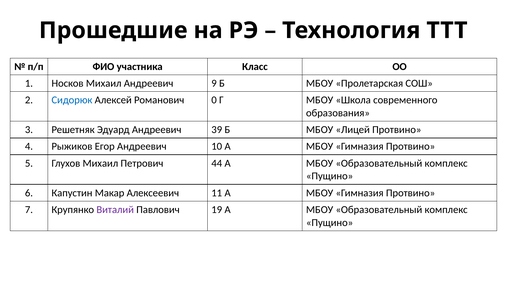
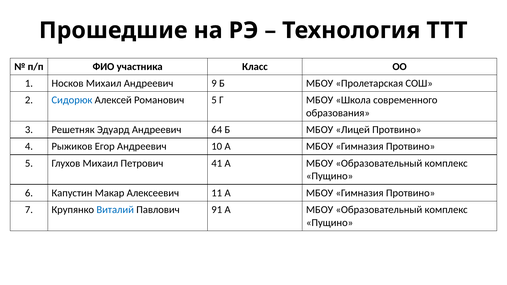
Романович 0: 0 -> 5
39: 39 -> 64
44: 44 -> 41
Виталий colour: purple -> blue
19: 19 -> 91
